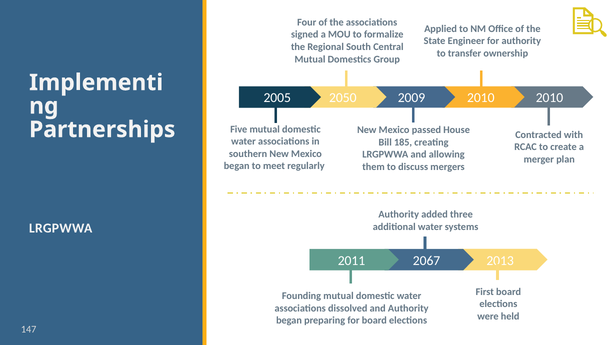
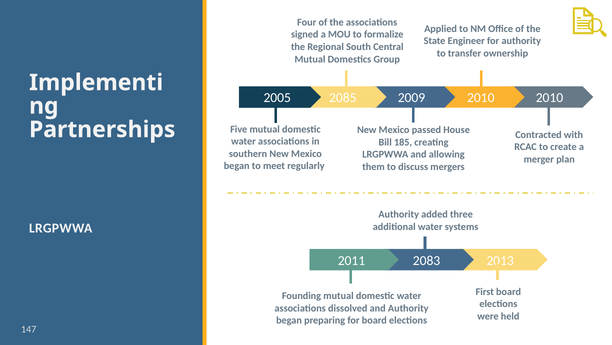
2050: 2050 -> 2085
2067: 2067 -> 2083
